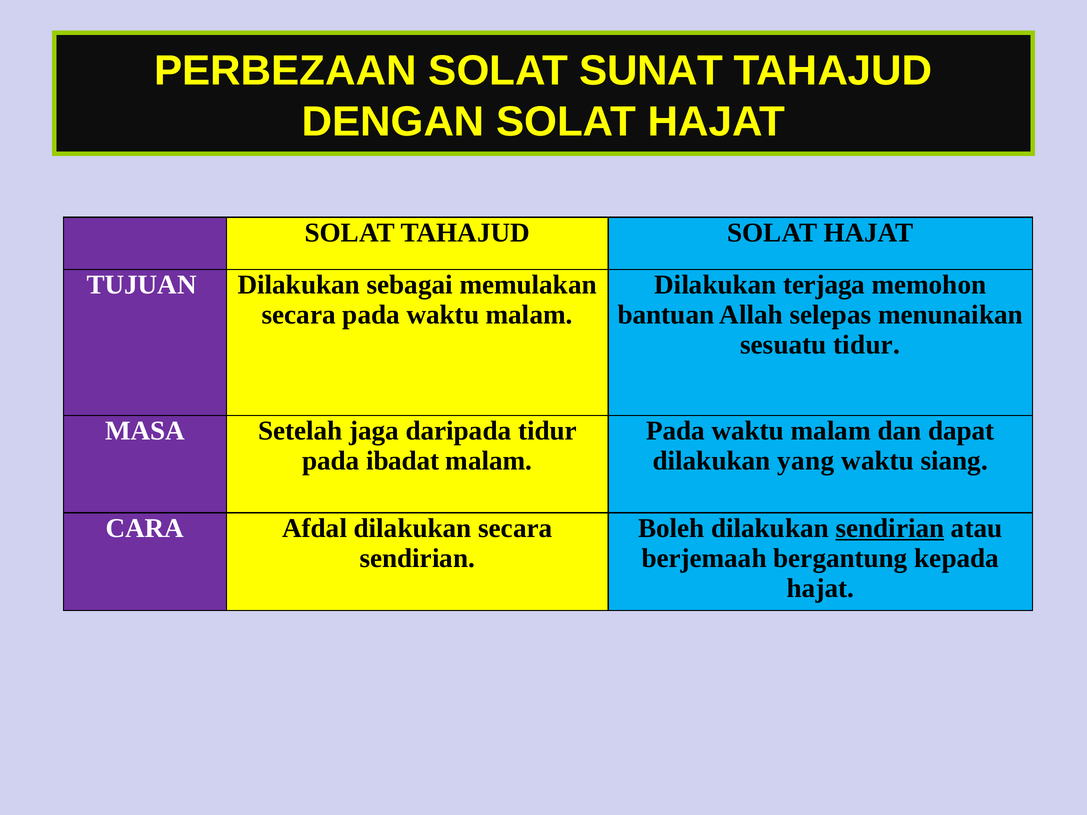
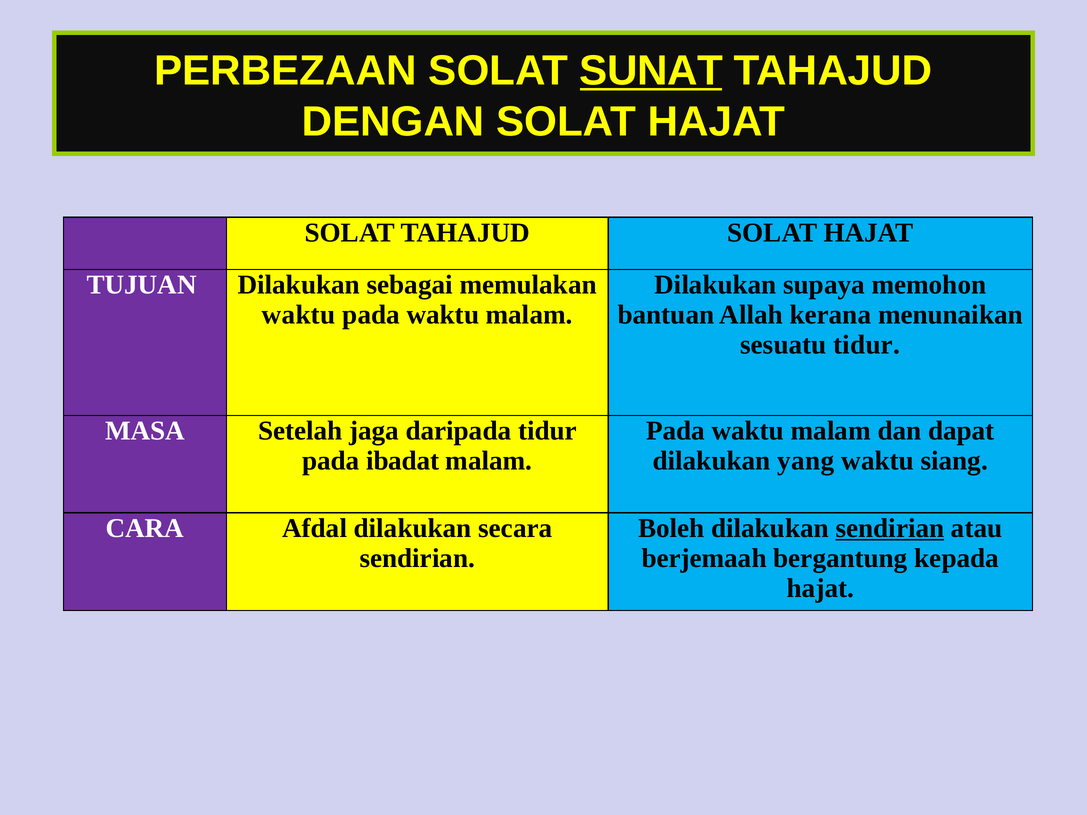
SUNAT underline: none -> present
terjaga: terjaga -> supaya
secara at (299, 315): secara -> waktu
selepas: selepas -> kerana
